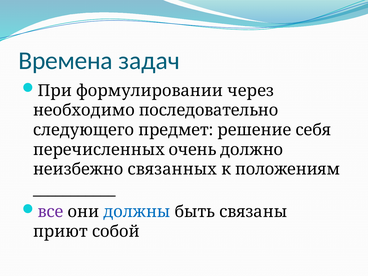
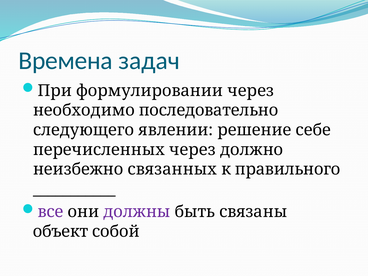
предмет: предмет -> явлении
себя: себя -> себе
перечисленных очень: очень -> через
положениям: положениям -> правильного
должны colour: blue -> purple
приют: приют -> объект
